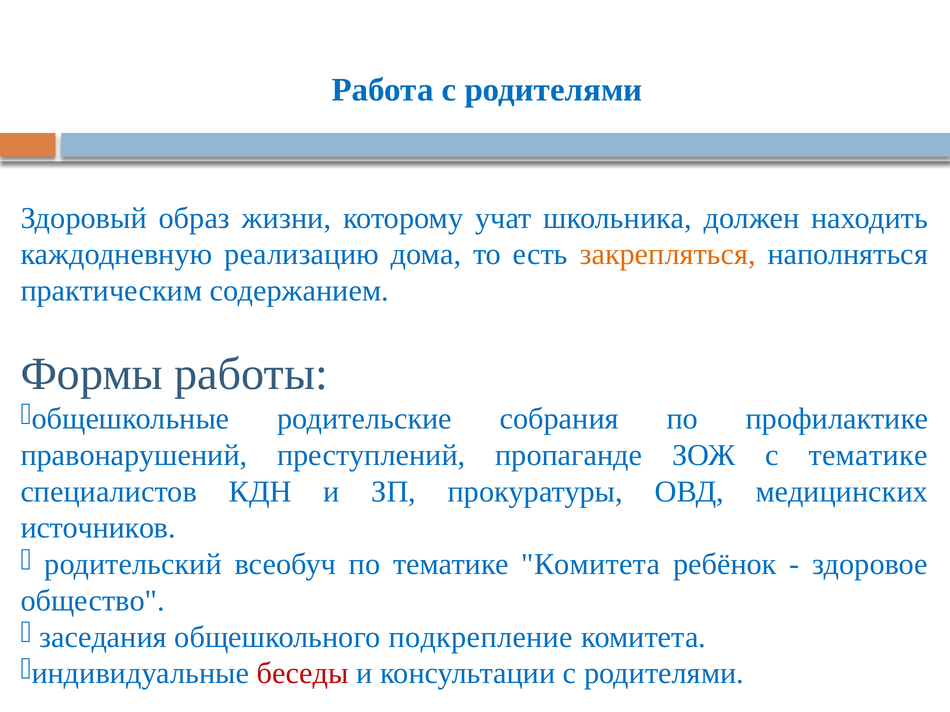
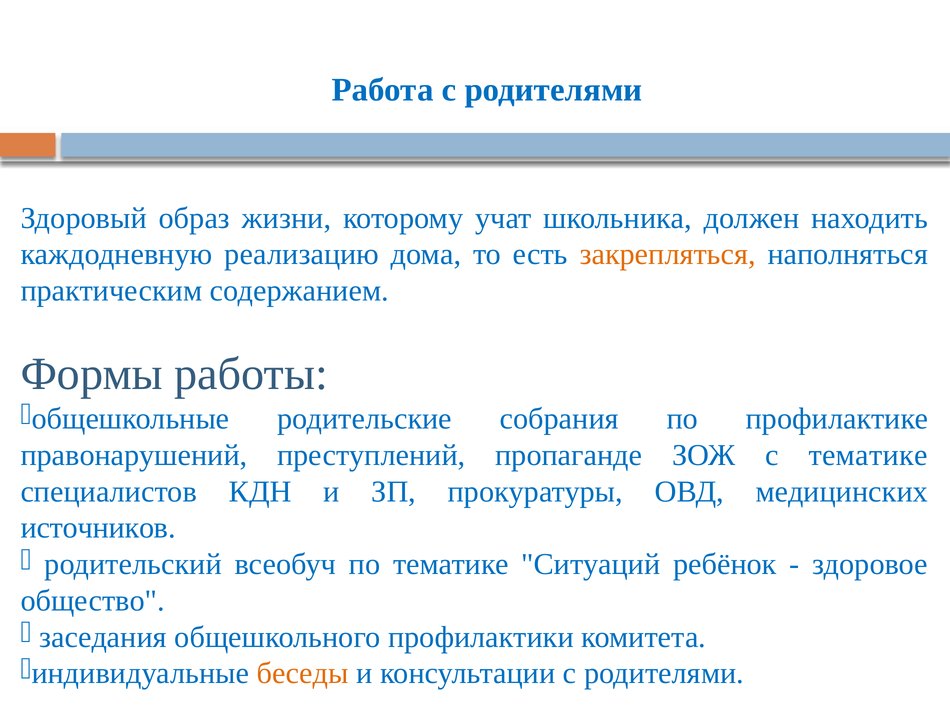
тематике Комитета: Комитета -> Ситуаций
подкрепление: подкрепление -> профилактики
беседы colour: red -> orange
